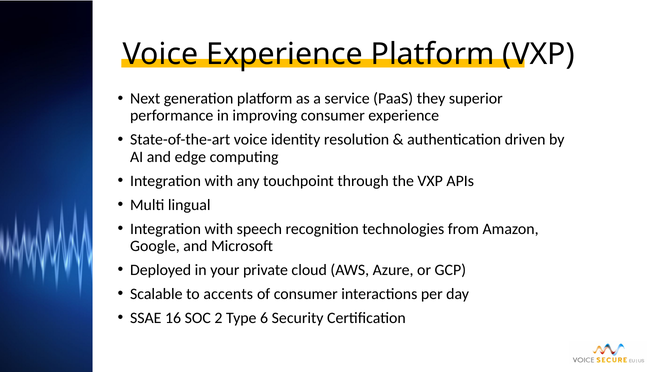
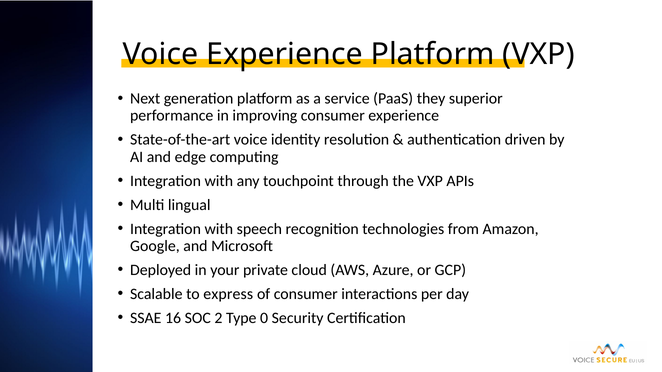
accents: accents -> express
6: 6 -> 0
